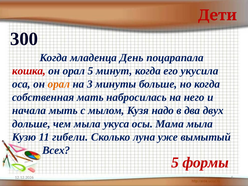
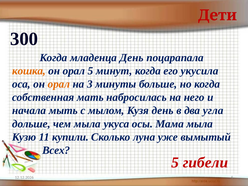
кошка colour: red -> orange
Кузя надо: надо -> день
двух: двух -> угла
гибели: гибели -> купили
формы: формы -> гибели
